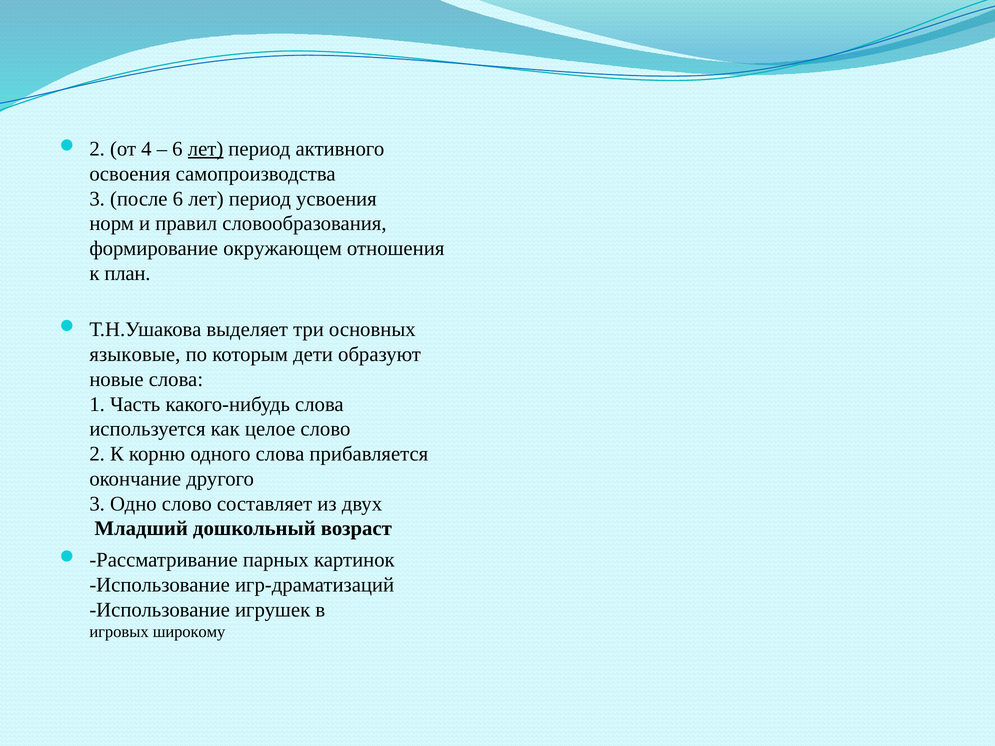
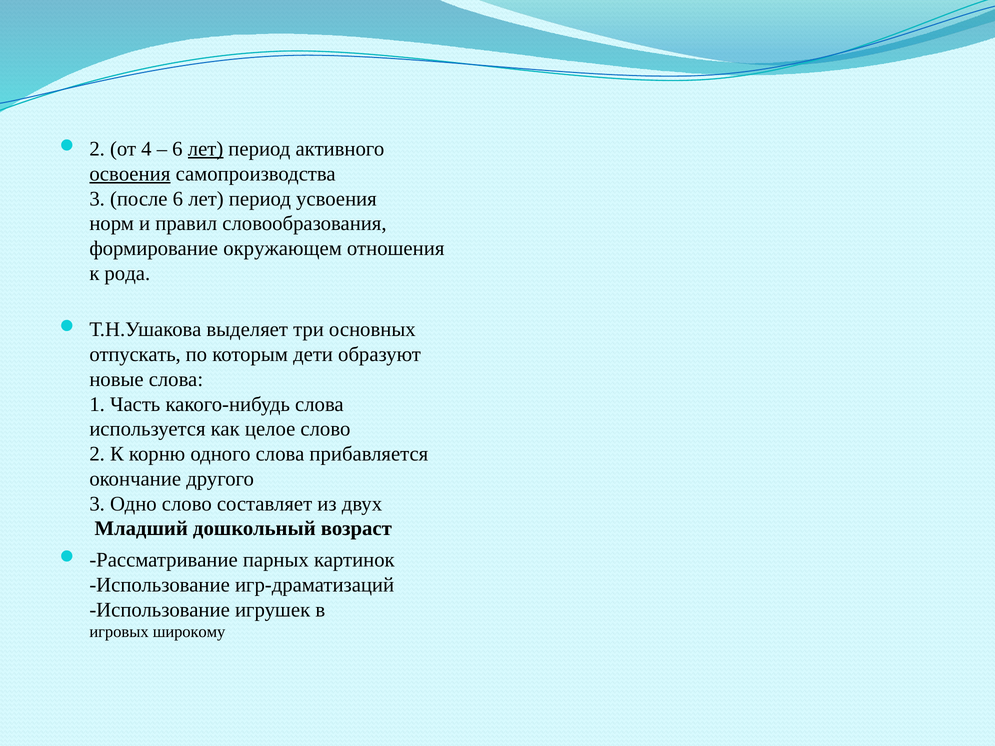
освоения underline: none -> present
план: план -> рода
языковые: языковые -> отпускать
